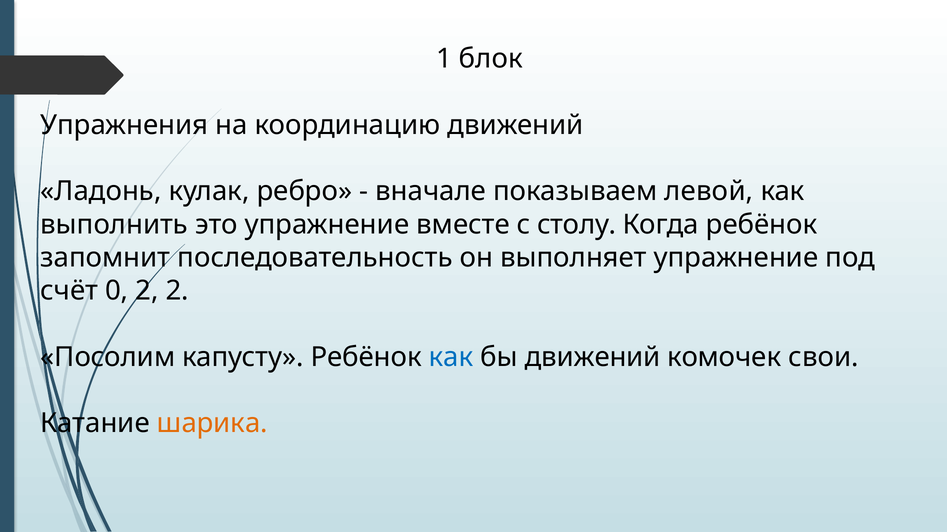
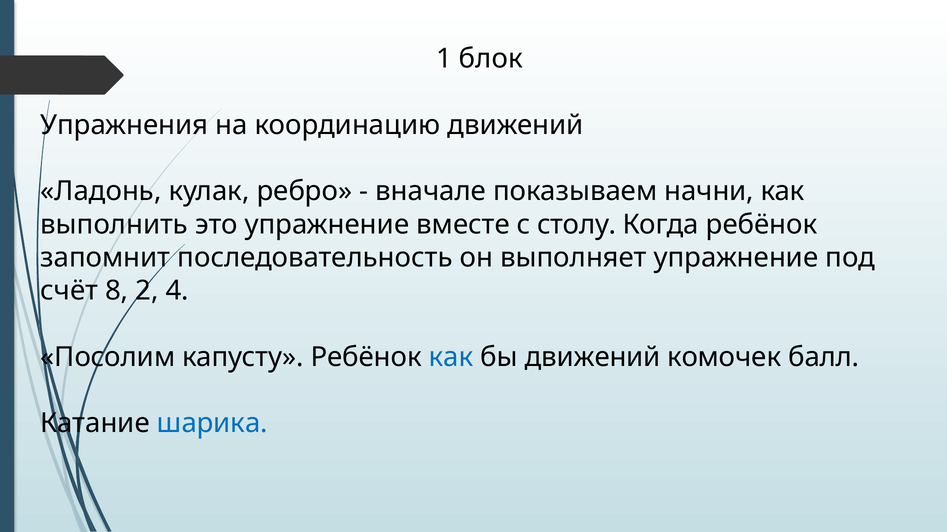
левой: левой -> начни
0: 0 -> 8
2 2: 2 -> 4
свои: свои -> балл
шарика colour: orange -> blue
